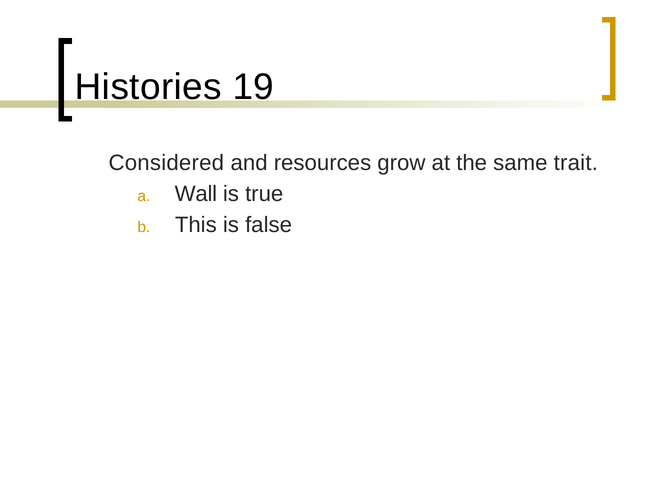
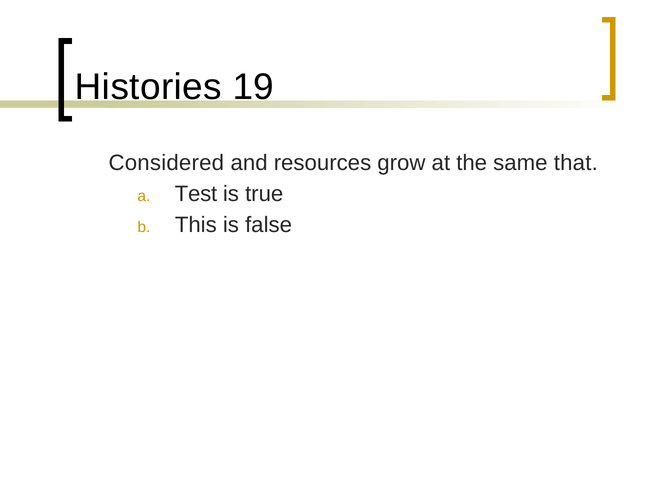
trait: trait -> that
Wall: Wall -> Test
